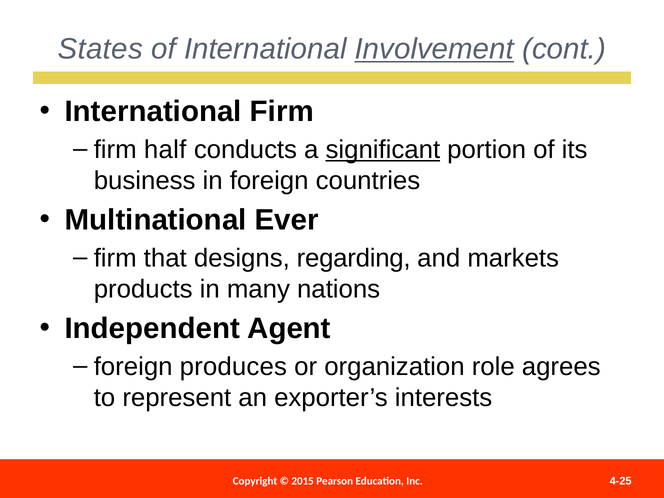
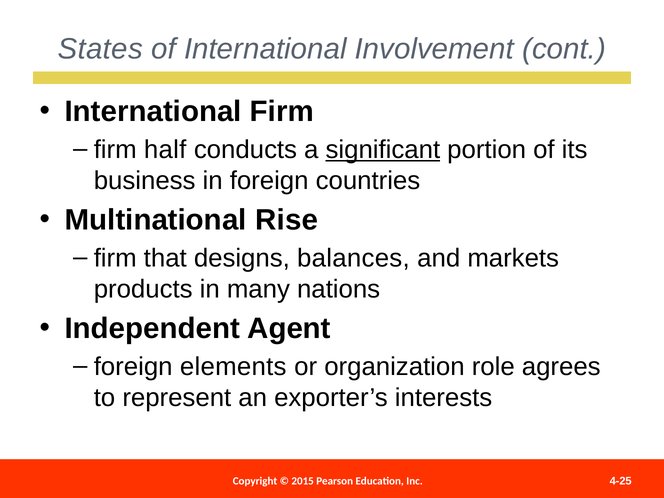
Involvement underline: present -> none
Ever: Ever -> Rise
regarding: regarding -> balances
produces: produces -> elements
